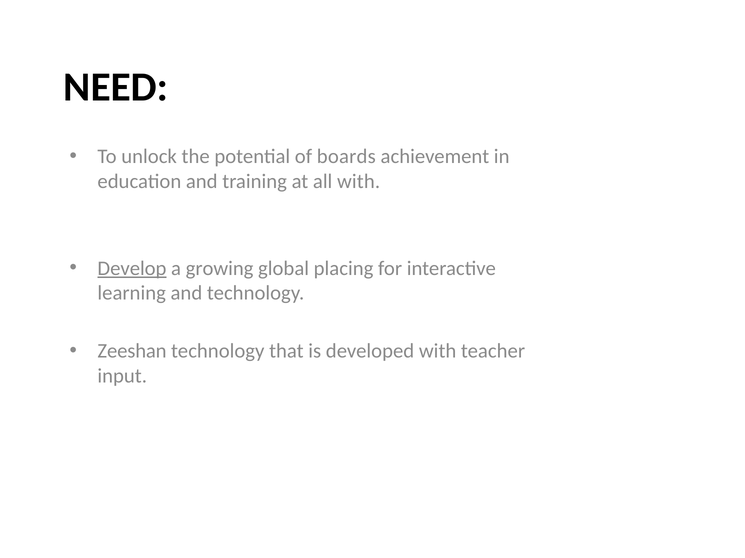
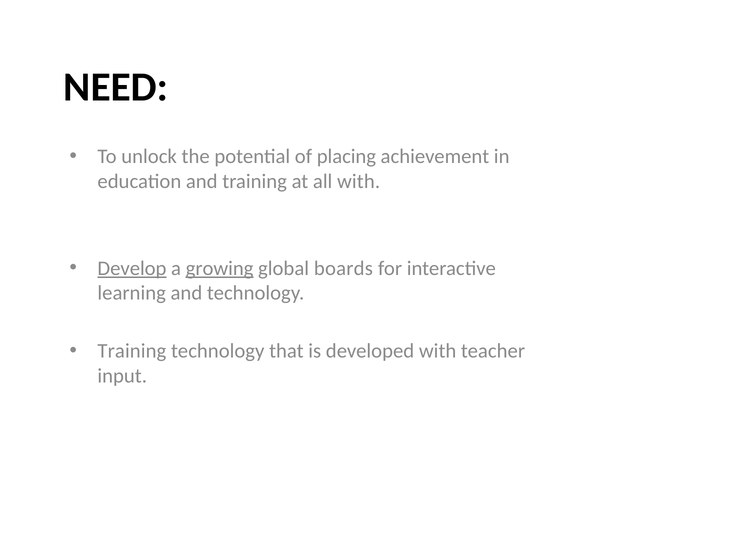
boards: boards -> placing
growing underline: none -> present
placing: placing -> boards
Zeeshan at (132, 352): Zeeshan -> Training
